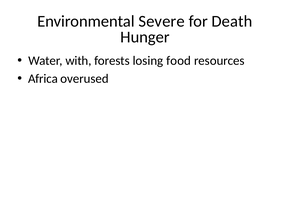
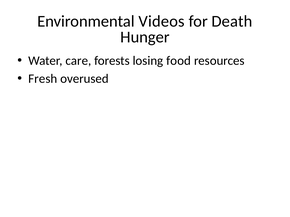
Severe: Severe -> Videos
with: with -> care
Africa: Africa -> Fresh
